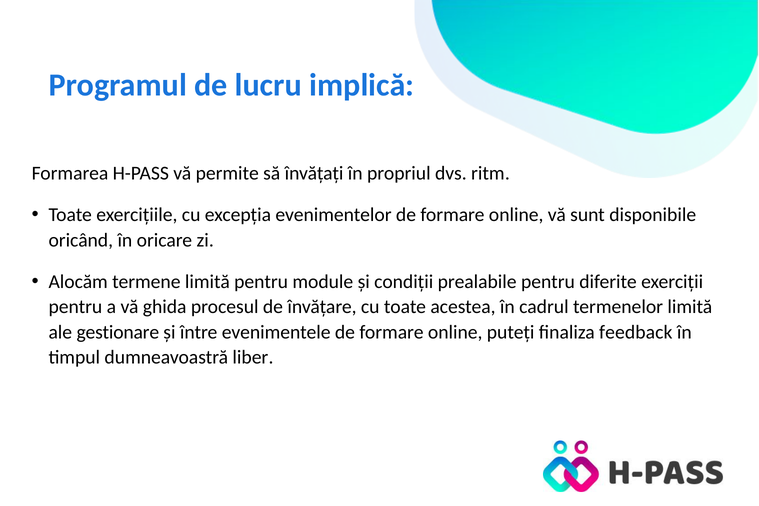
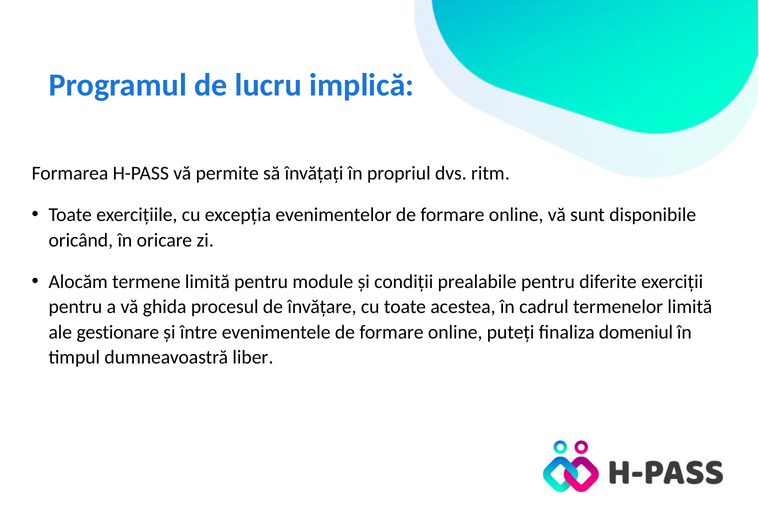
feedback: feedback -> domeniul
